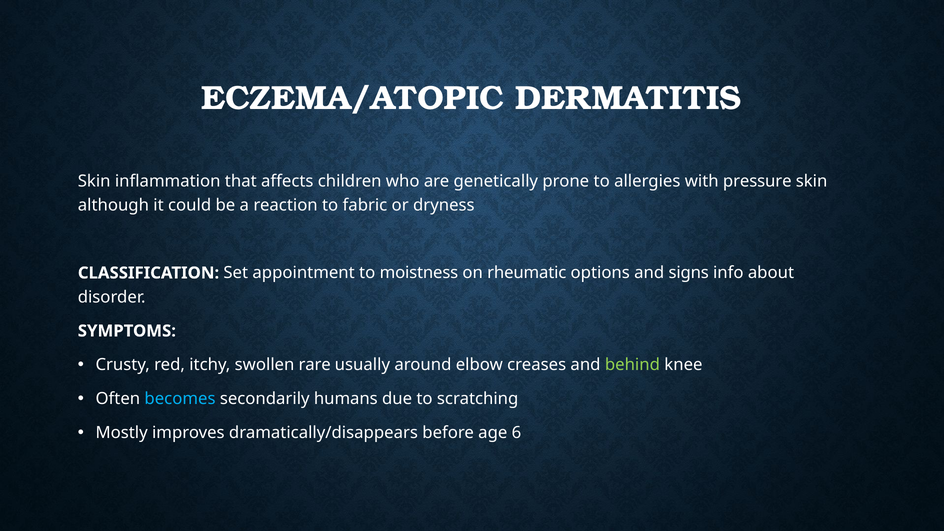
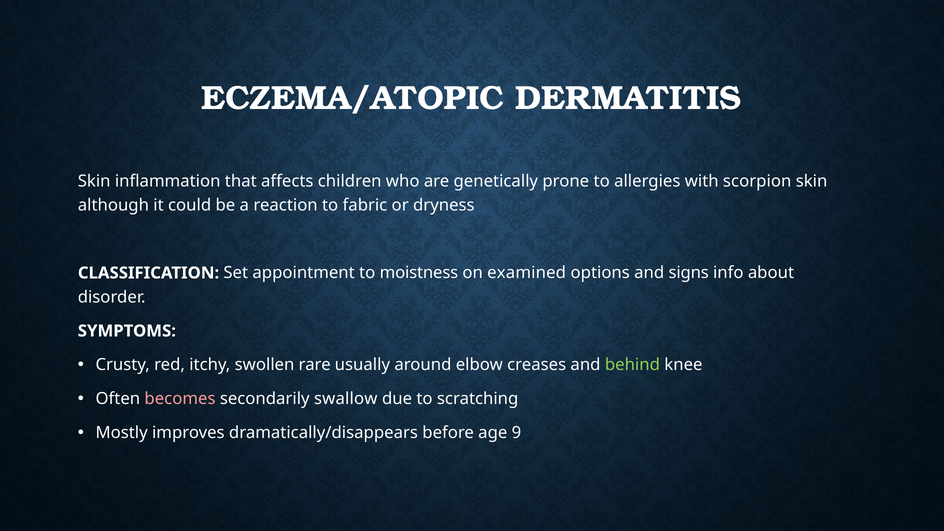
pressure: pressure -> scorpion
rheumatic: rheumatic -> examined
becomes colour: light blue -> pink
humans: humans -> swallow
6: 6 -> 9
